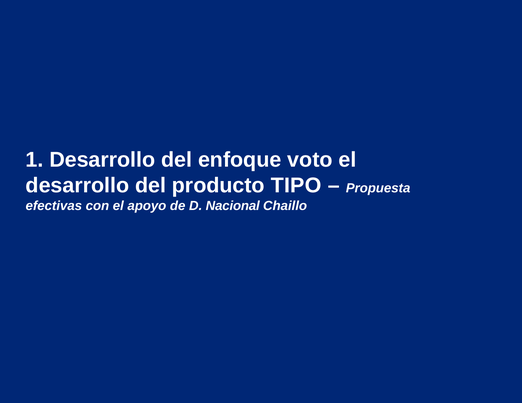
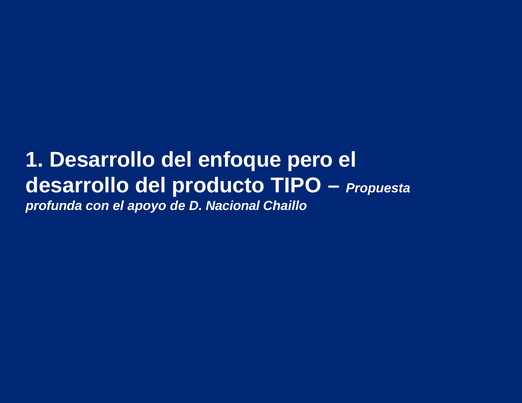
voto: voto -> pero
efectivas: efectivas -> profunda
